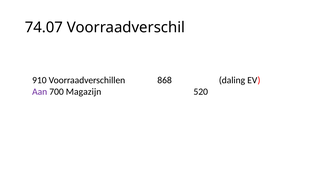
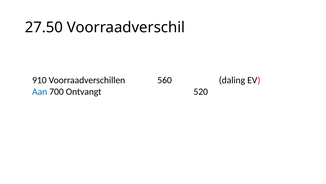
74.07: 74.07 -> 27.50
868: 868 -> 560
Aan colour: purple -> blue
Magazijn: Magazijn -> Ontvangt
